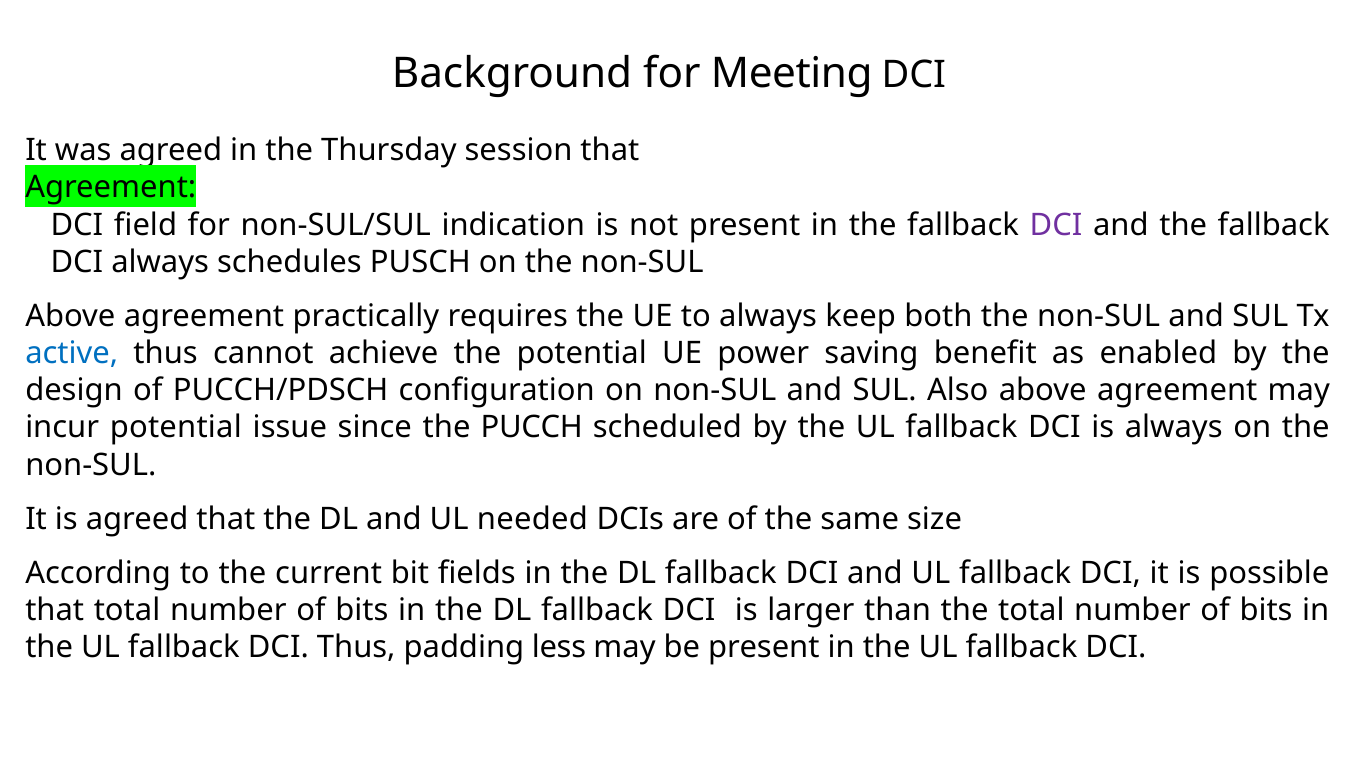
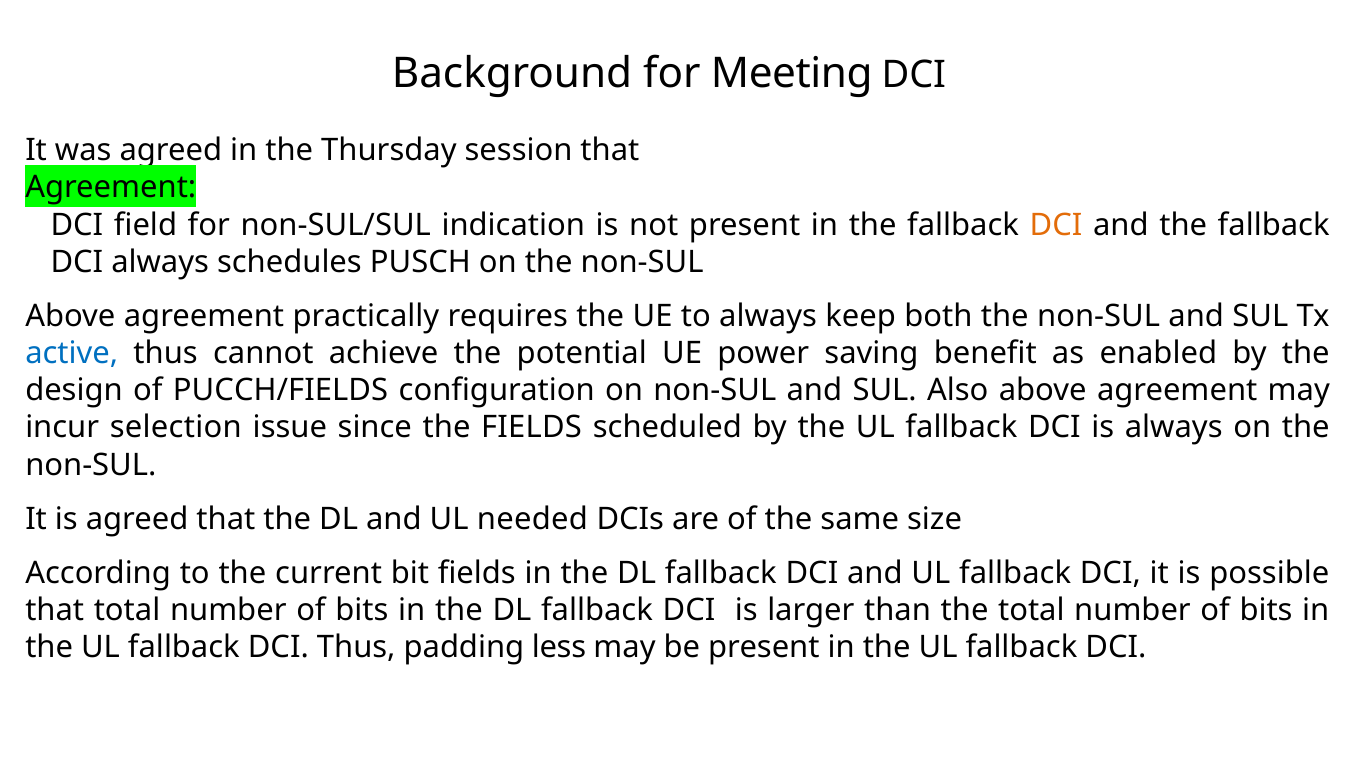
DCI at (1056, 225) colour: purple -> orange
PUCCH/PDSCH: PUCCH/PDSCH -> PUCCH/FIELDS
incur potential: potential -> selection
the PUCCH: PUCCH -> FIELDS
